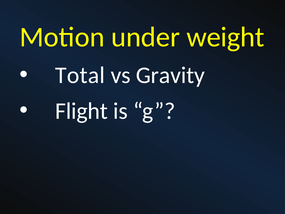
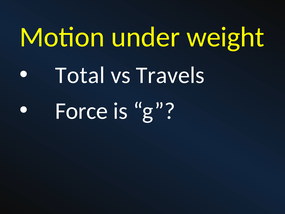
Gravity: Gravity -> Travels
Flight: Flight -> Force
